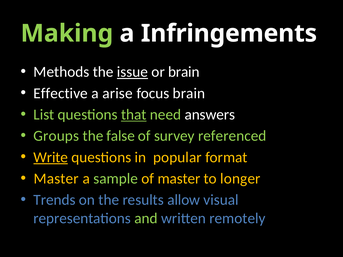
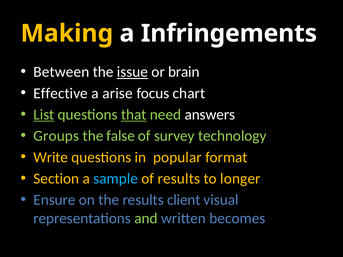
Making colour: light green -> yellow
Methods: Methods -> Between
focus brain: brain -> chart
List underline: none -> present
referenced: referenced -> technology
Write underline: present -> none
Master at (56, 179): Master -> Section
sample colour: light green -> light blue
of master: master -> results
Trends: Trends -> Ensure
allow: allow -> client
remotely: remotely -> becomes
